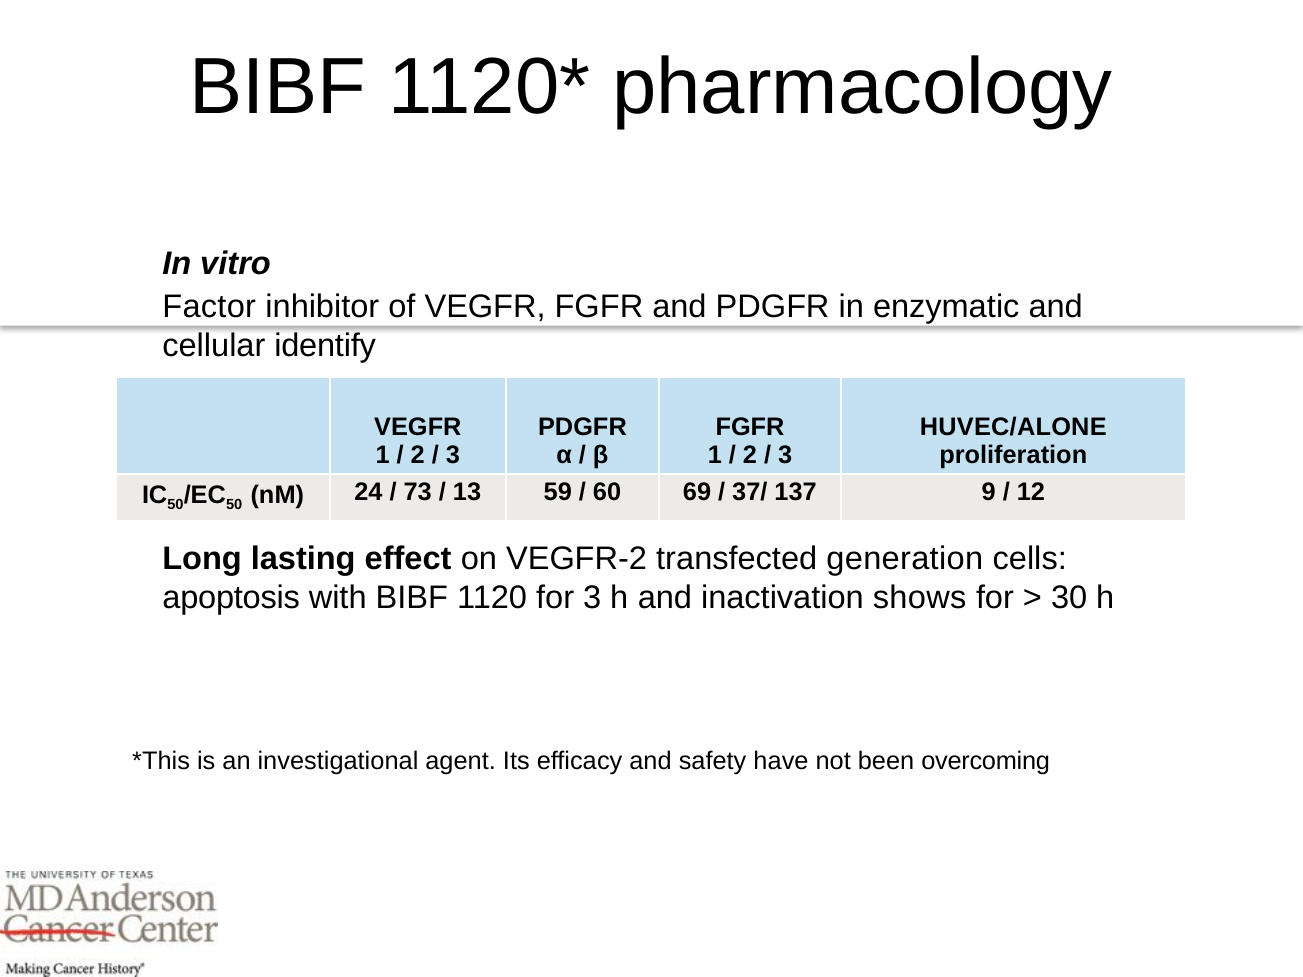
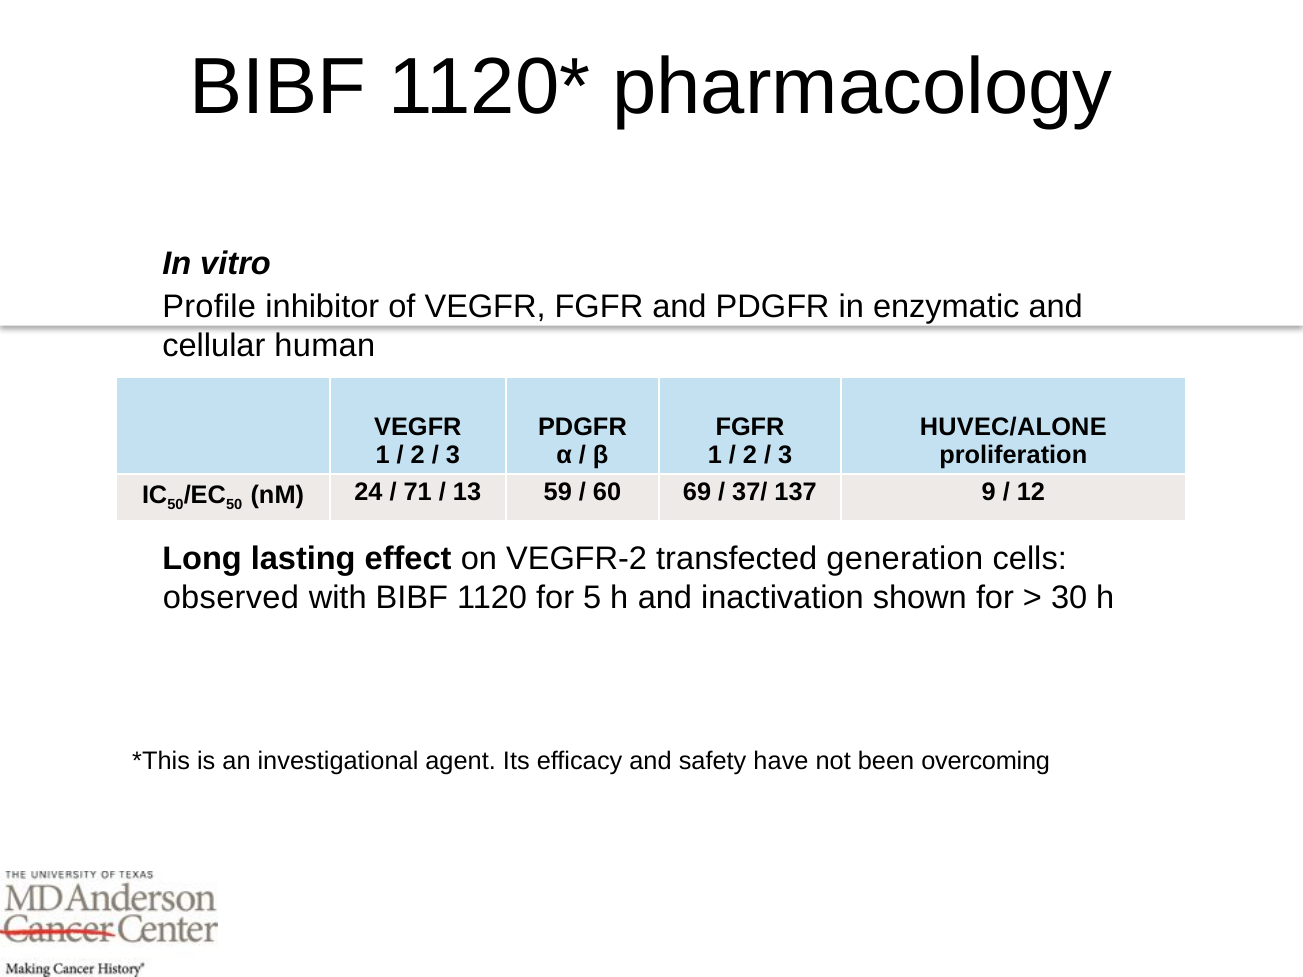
Factor: Factor -> Profile
identify: identify -> human
73: 73 -> 71
apoptosis: apoptosis -> observed
for 3: 3 -> 5
shows: shows -> shown
